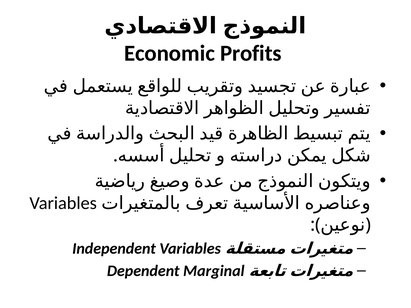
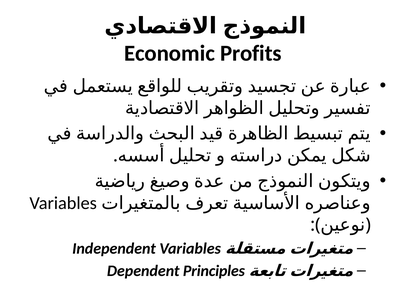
Marginal: Marginal -> Principles
